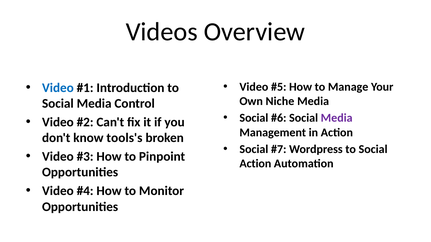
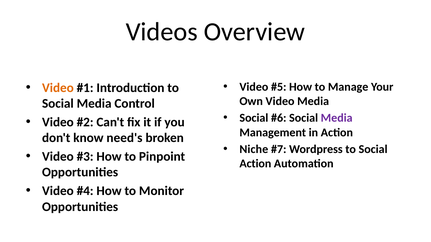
Video at (58, 88) colour: blue -> orange
Own Niche: Niche -> Video
tools's: tools's -> need's
Social at (254, 149): Social -> Niche
